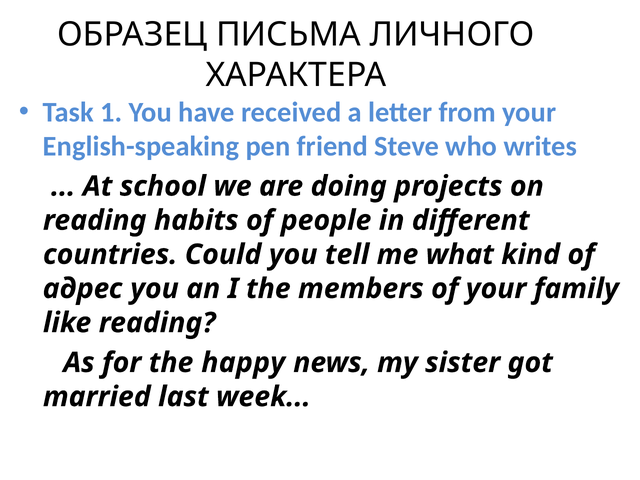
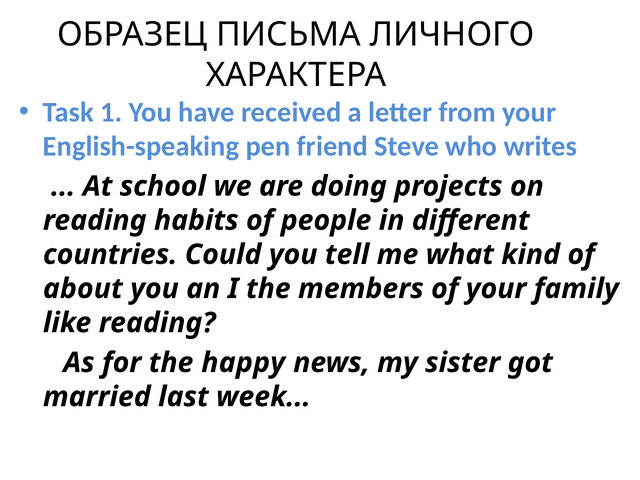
адрес: адрес -> about
